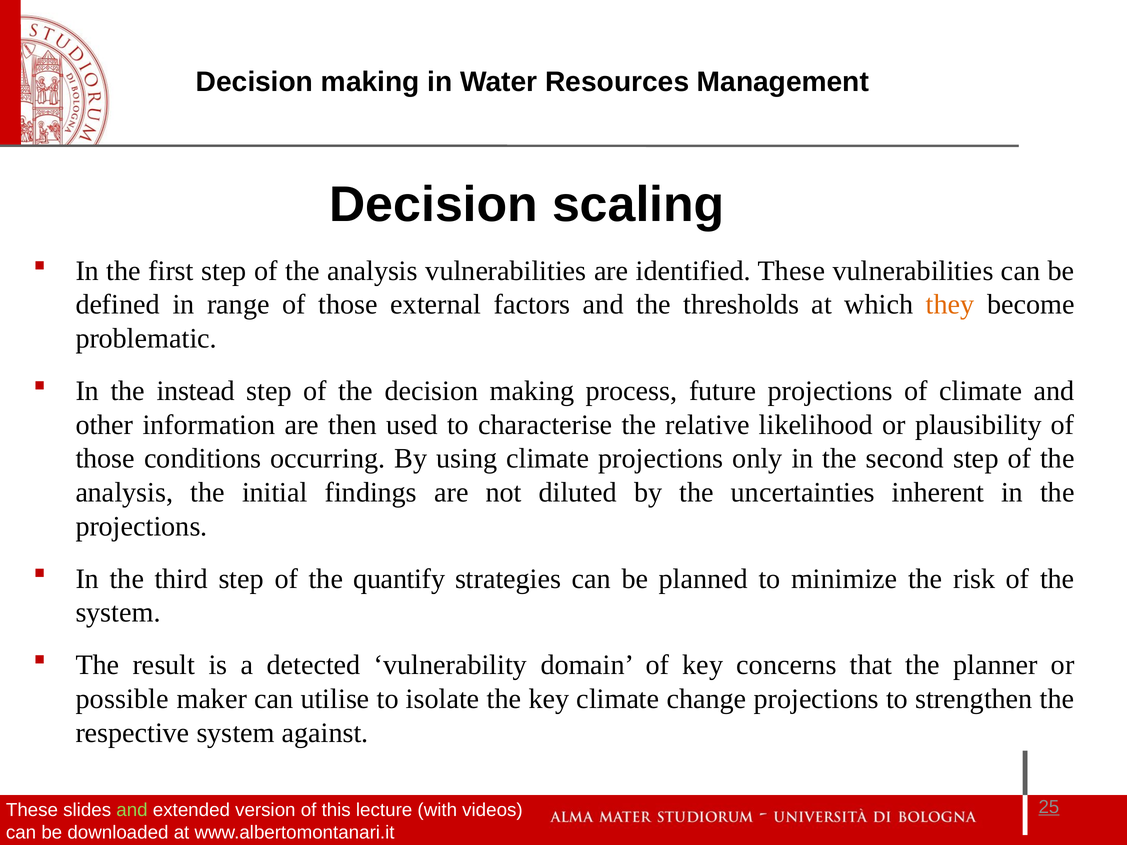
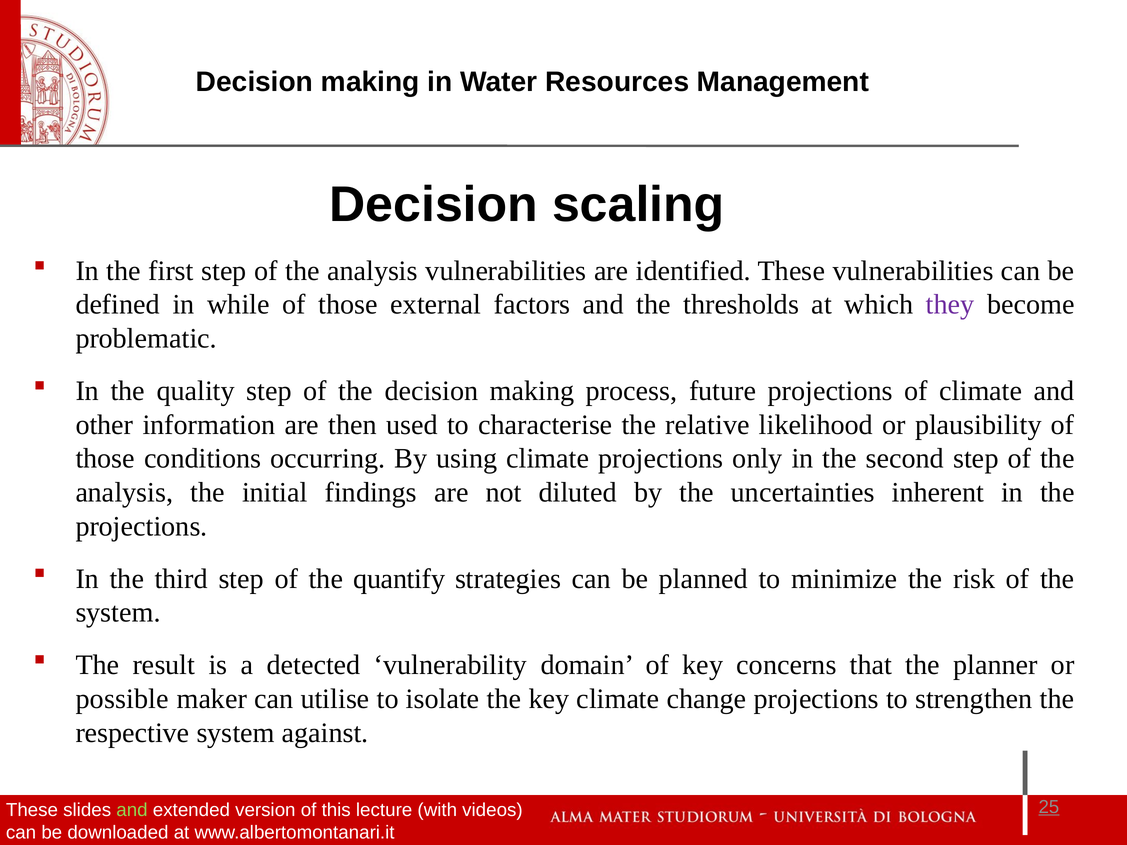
range: range -> while
they colour: orange -> purple
instead: instead -> quality
